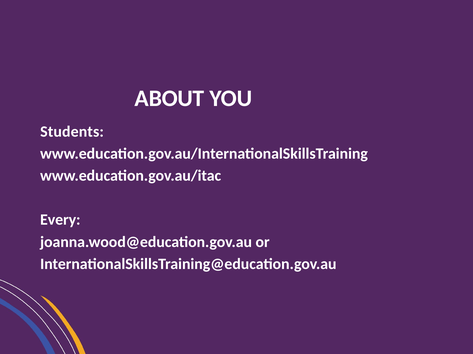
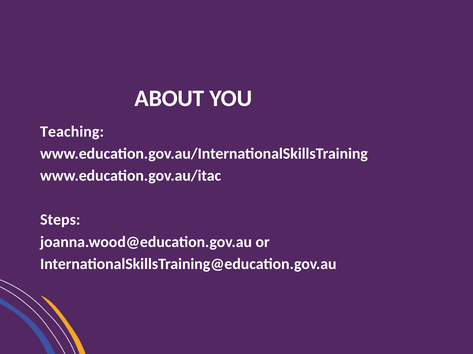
Students: Students -> Teaching
Every: Every -> Steps
